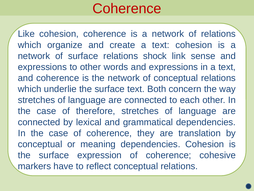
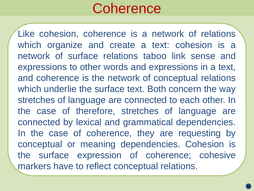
shock: shock -> taboo
translation: translation -> requesting
